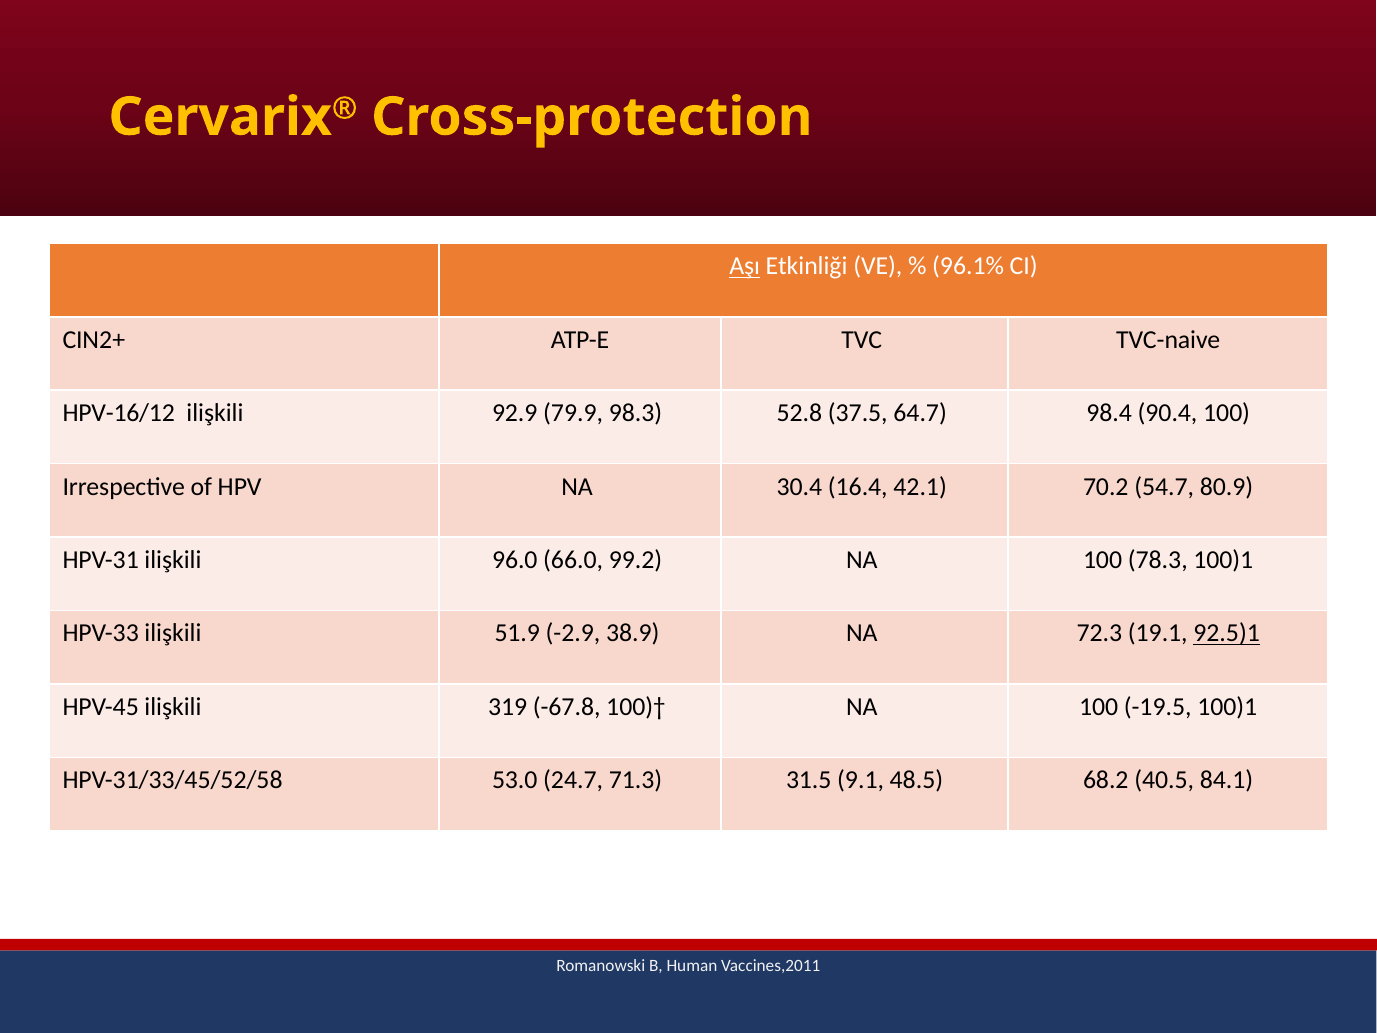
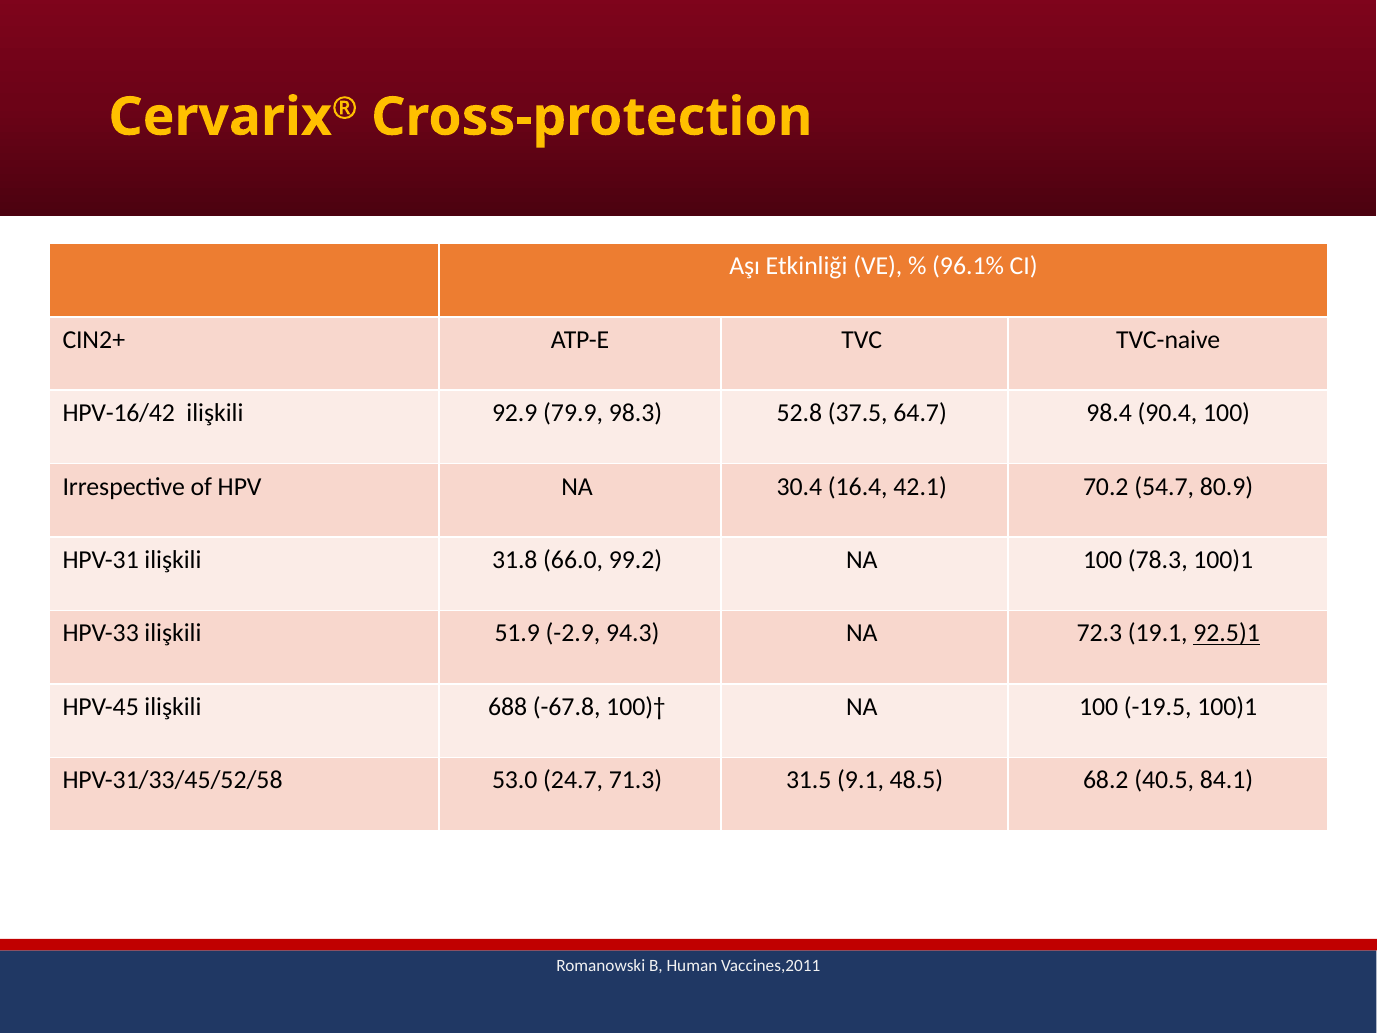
Aşı underline: present -> none
HPV-16/12: HPV-16/12 -> HPV-16/42
96.0: 96.0 -> 31.8
38.9: 38.9 -> 94.3
319: 319 -> 688
